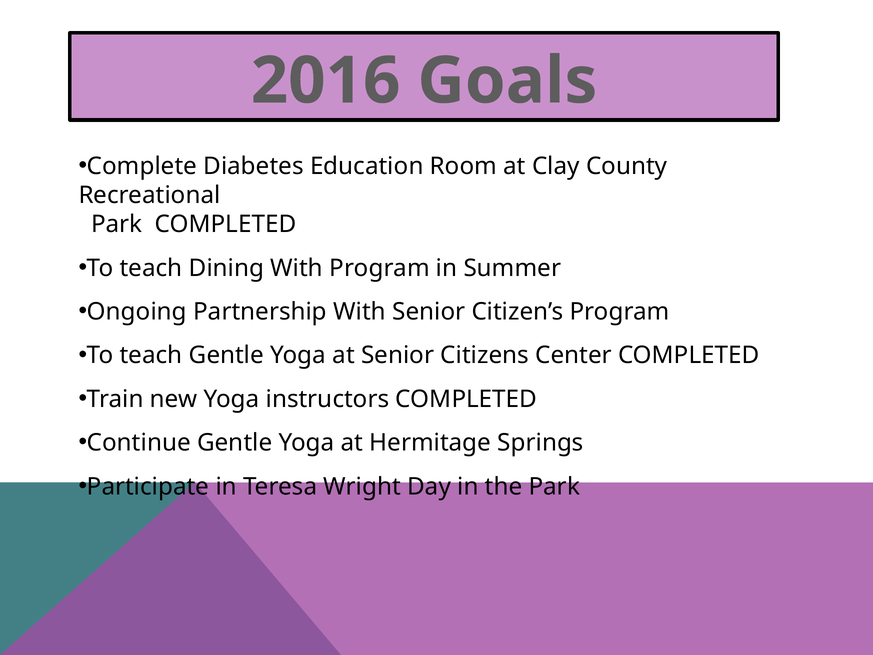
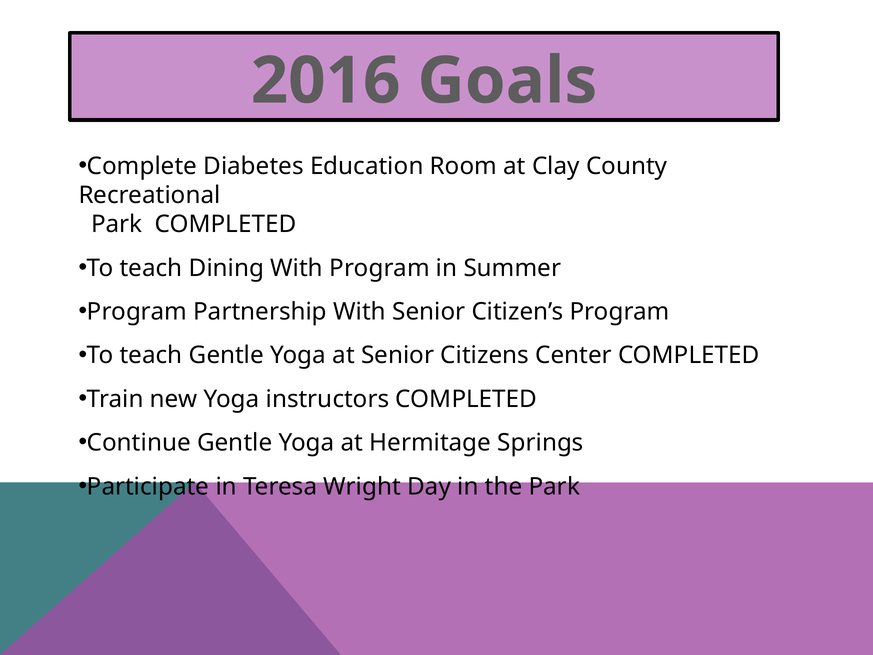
Ongoing at (137, 312): Ongoing -> Program
